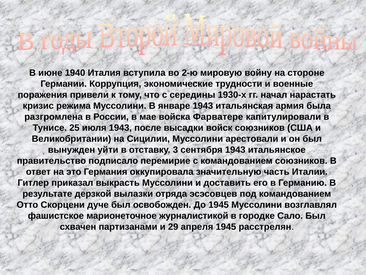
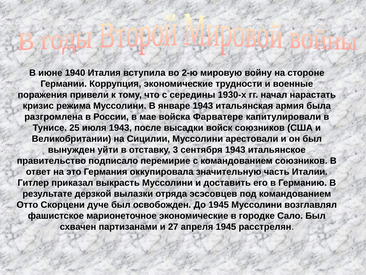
марионеточное журналистикой: журналистикой -> экономические
29: 29 -> 27
